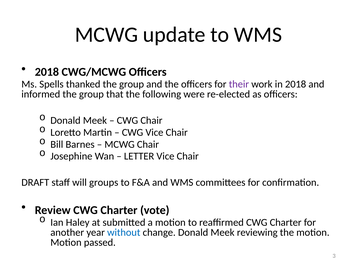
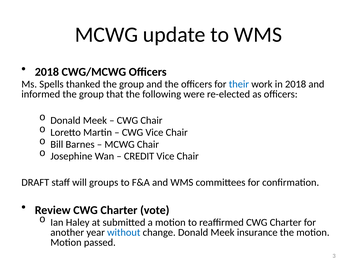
their colour: purple -> blue
LETTER: LETTER -> CREDIT
reviewing: reviewing -> insurance
